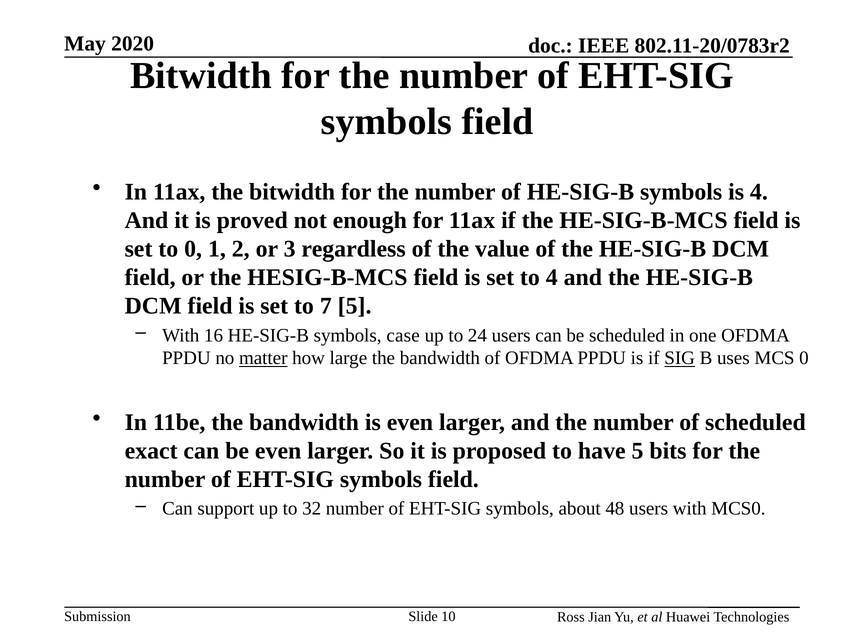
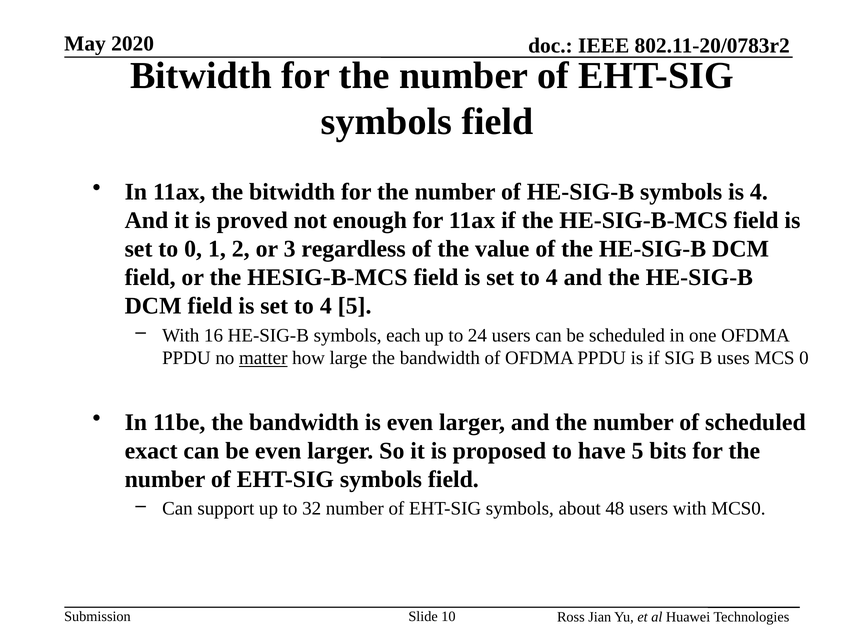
7 at (326, 306): 7 -> 4
case: case -> each
SIG underline: present -> none
